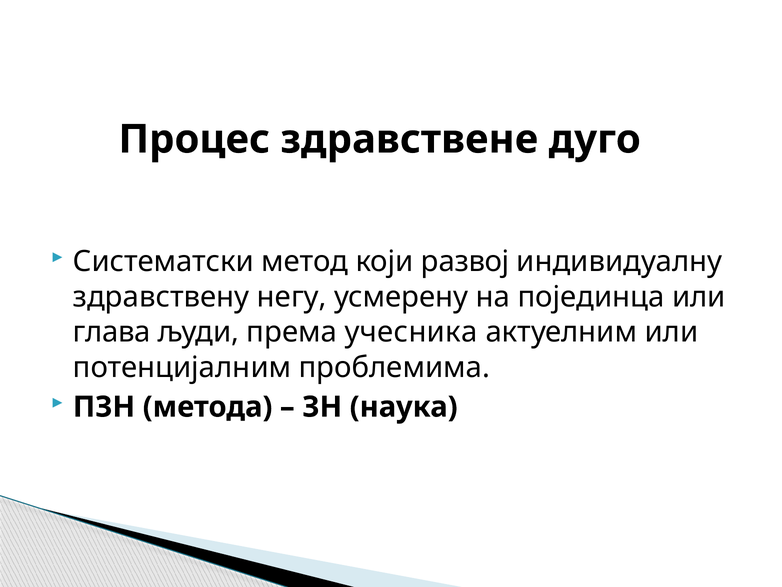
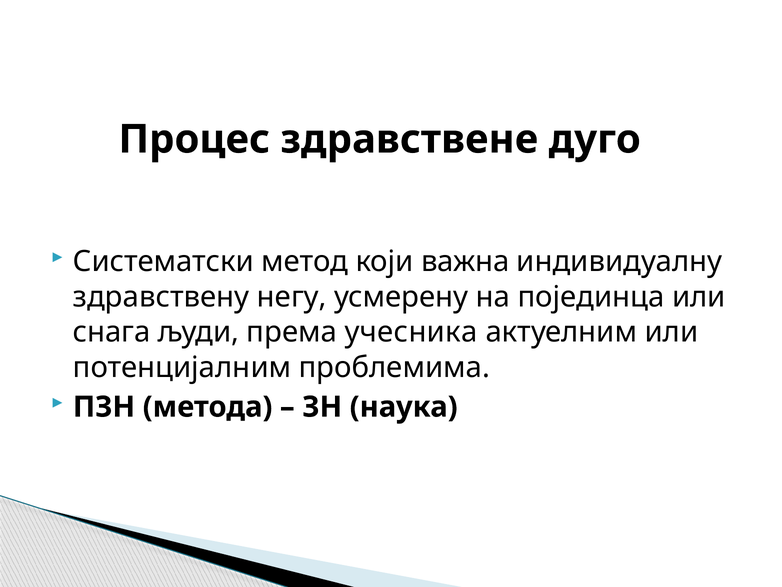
развој: развој -> важна
глава: глава -> снага
